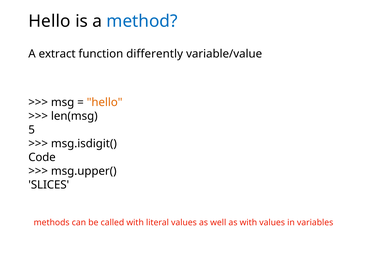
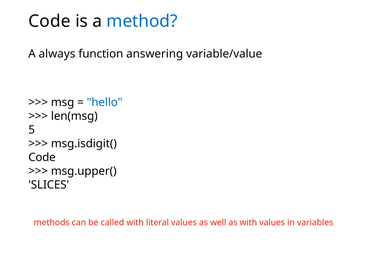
Hello at (49, 21): Hello -> Code
extract: extract -> always
differently: differently -> answering
hello at (105, 102) colour: orange -> blue
